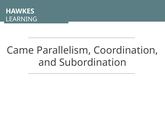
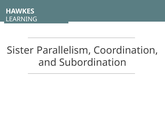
Came: Came -> Sister
